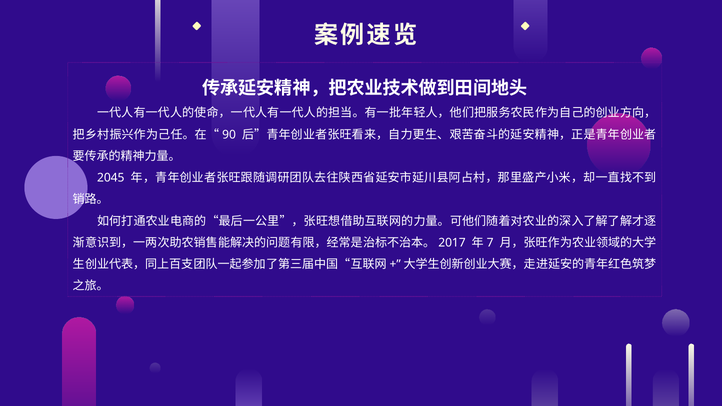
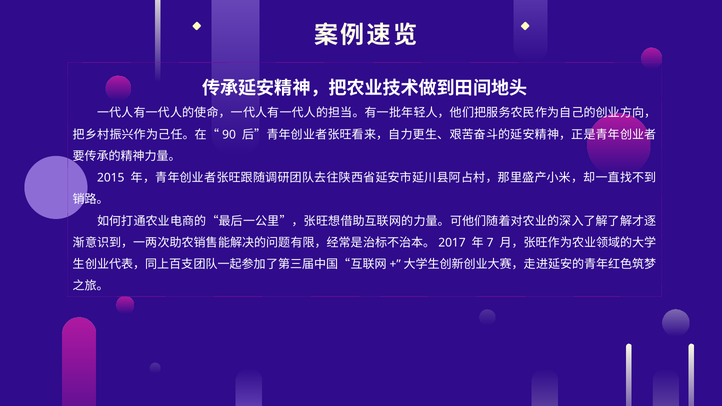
2045: 2045 -> 2015
